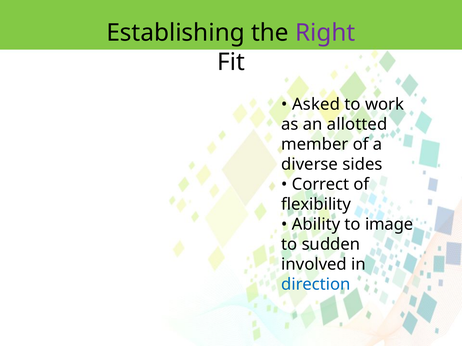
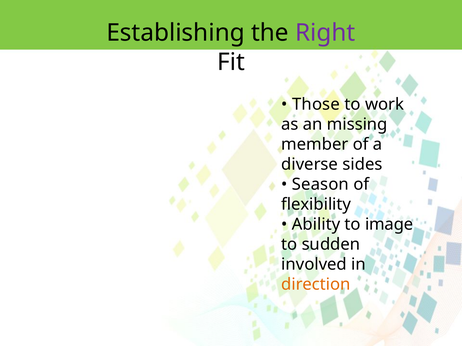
Asked: Asked -> Those
allotted: allotted -> missing
Correct: Correct -> Season
direction colour: blue -> orange
